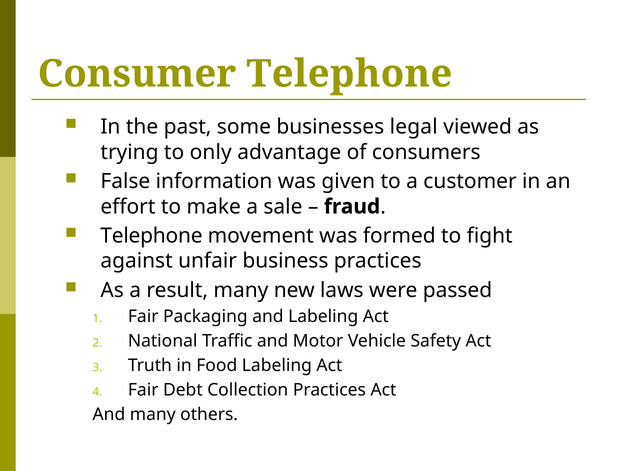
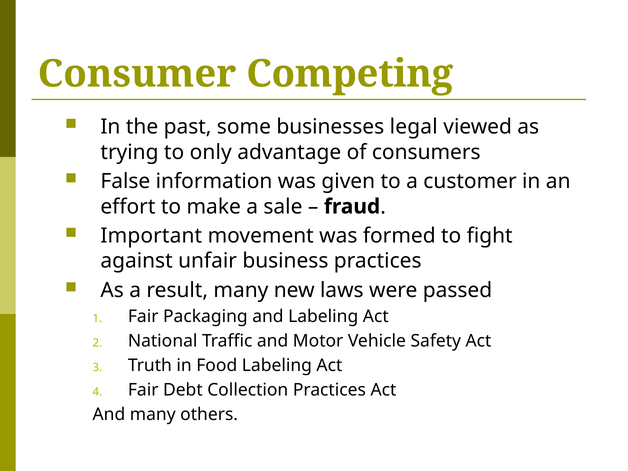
Consumer Telephone: Telephone -> Competing
Telephone at (151, 236): Telephone -> Important
